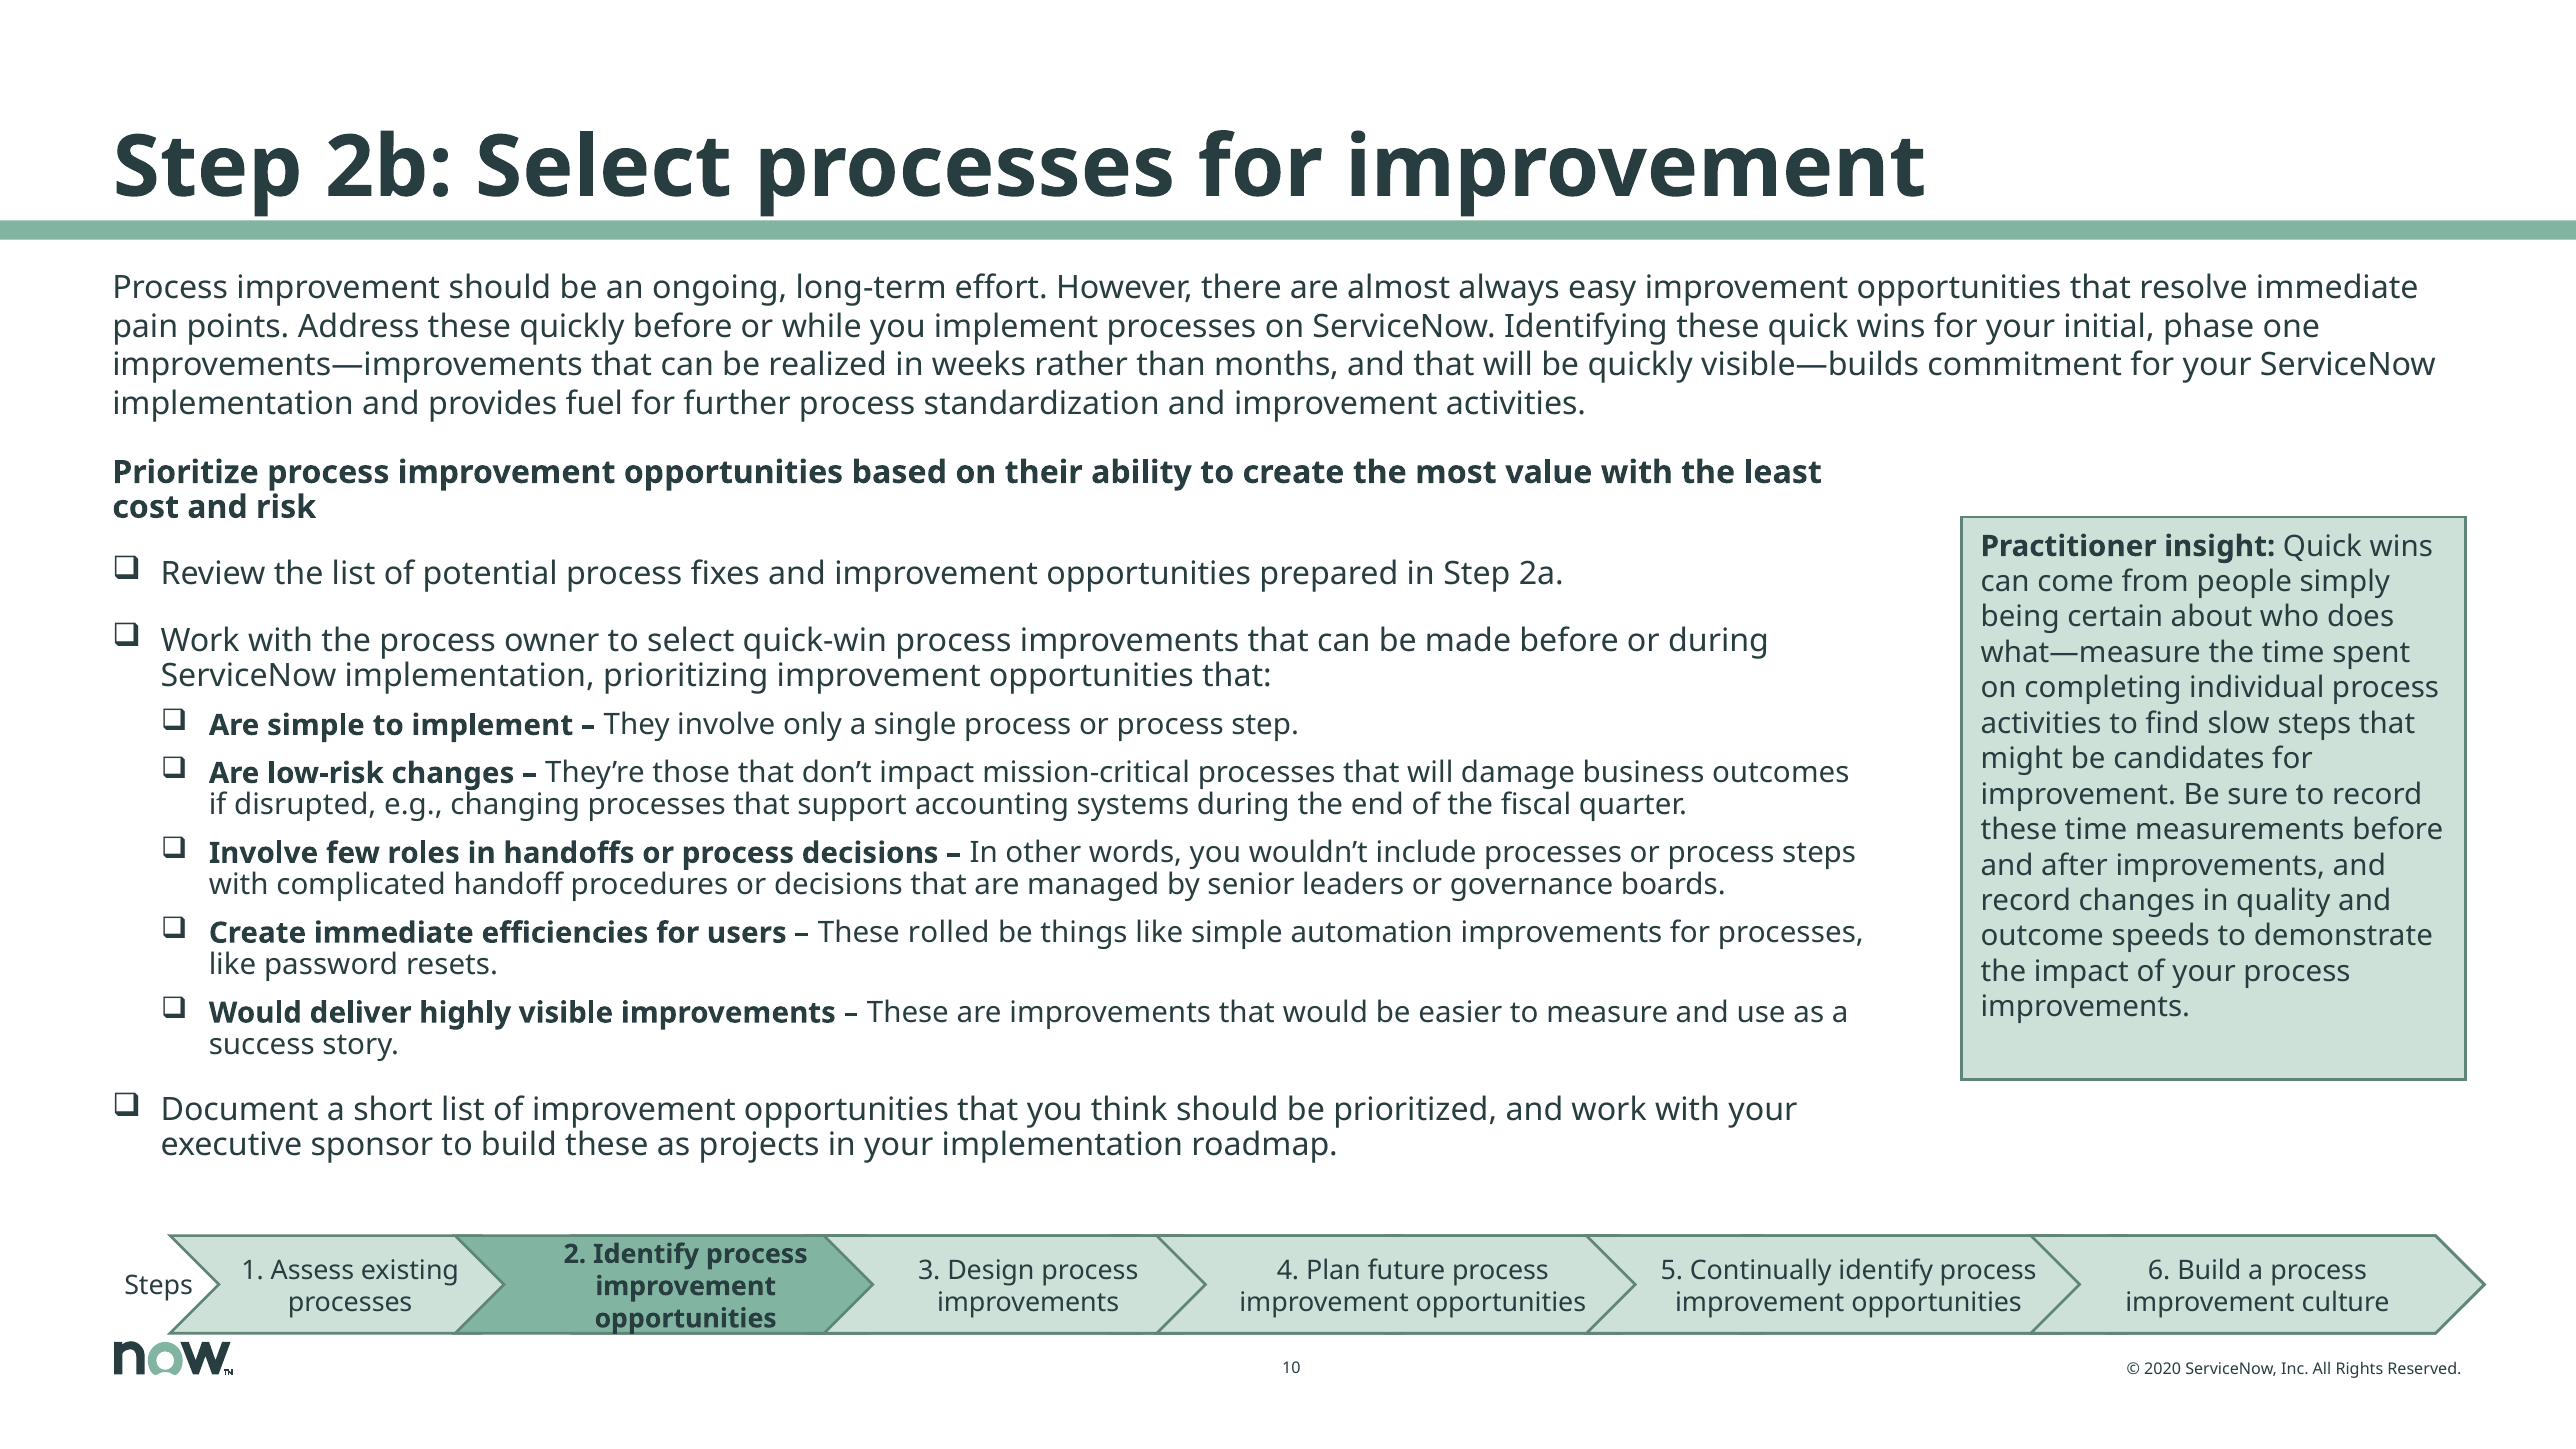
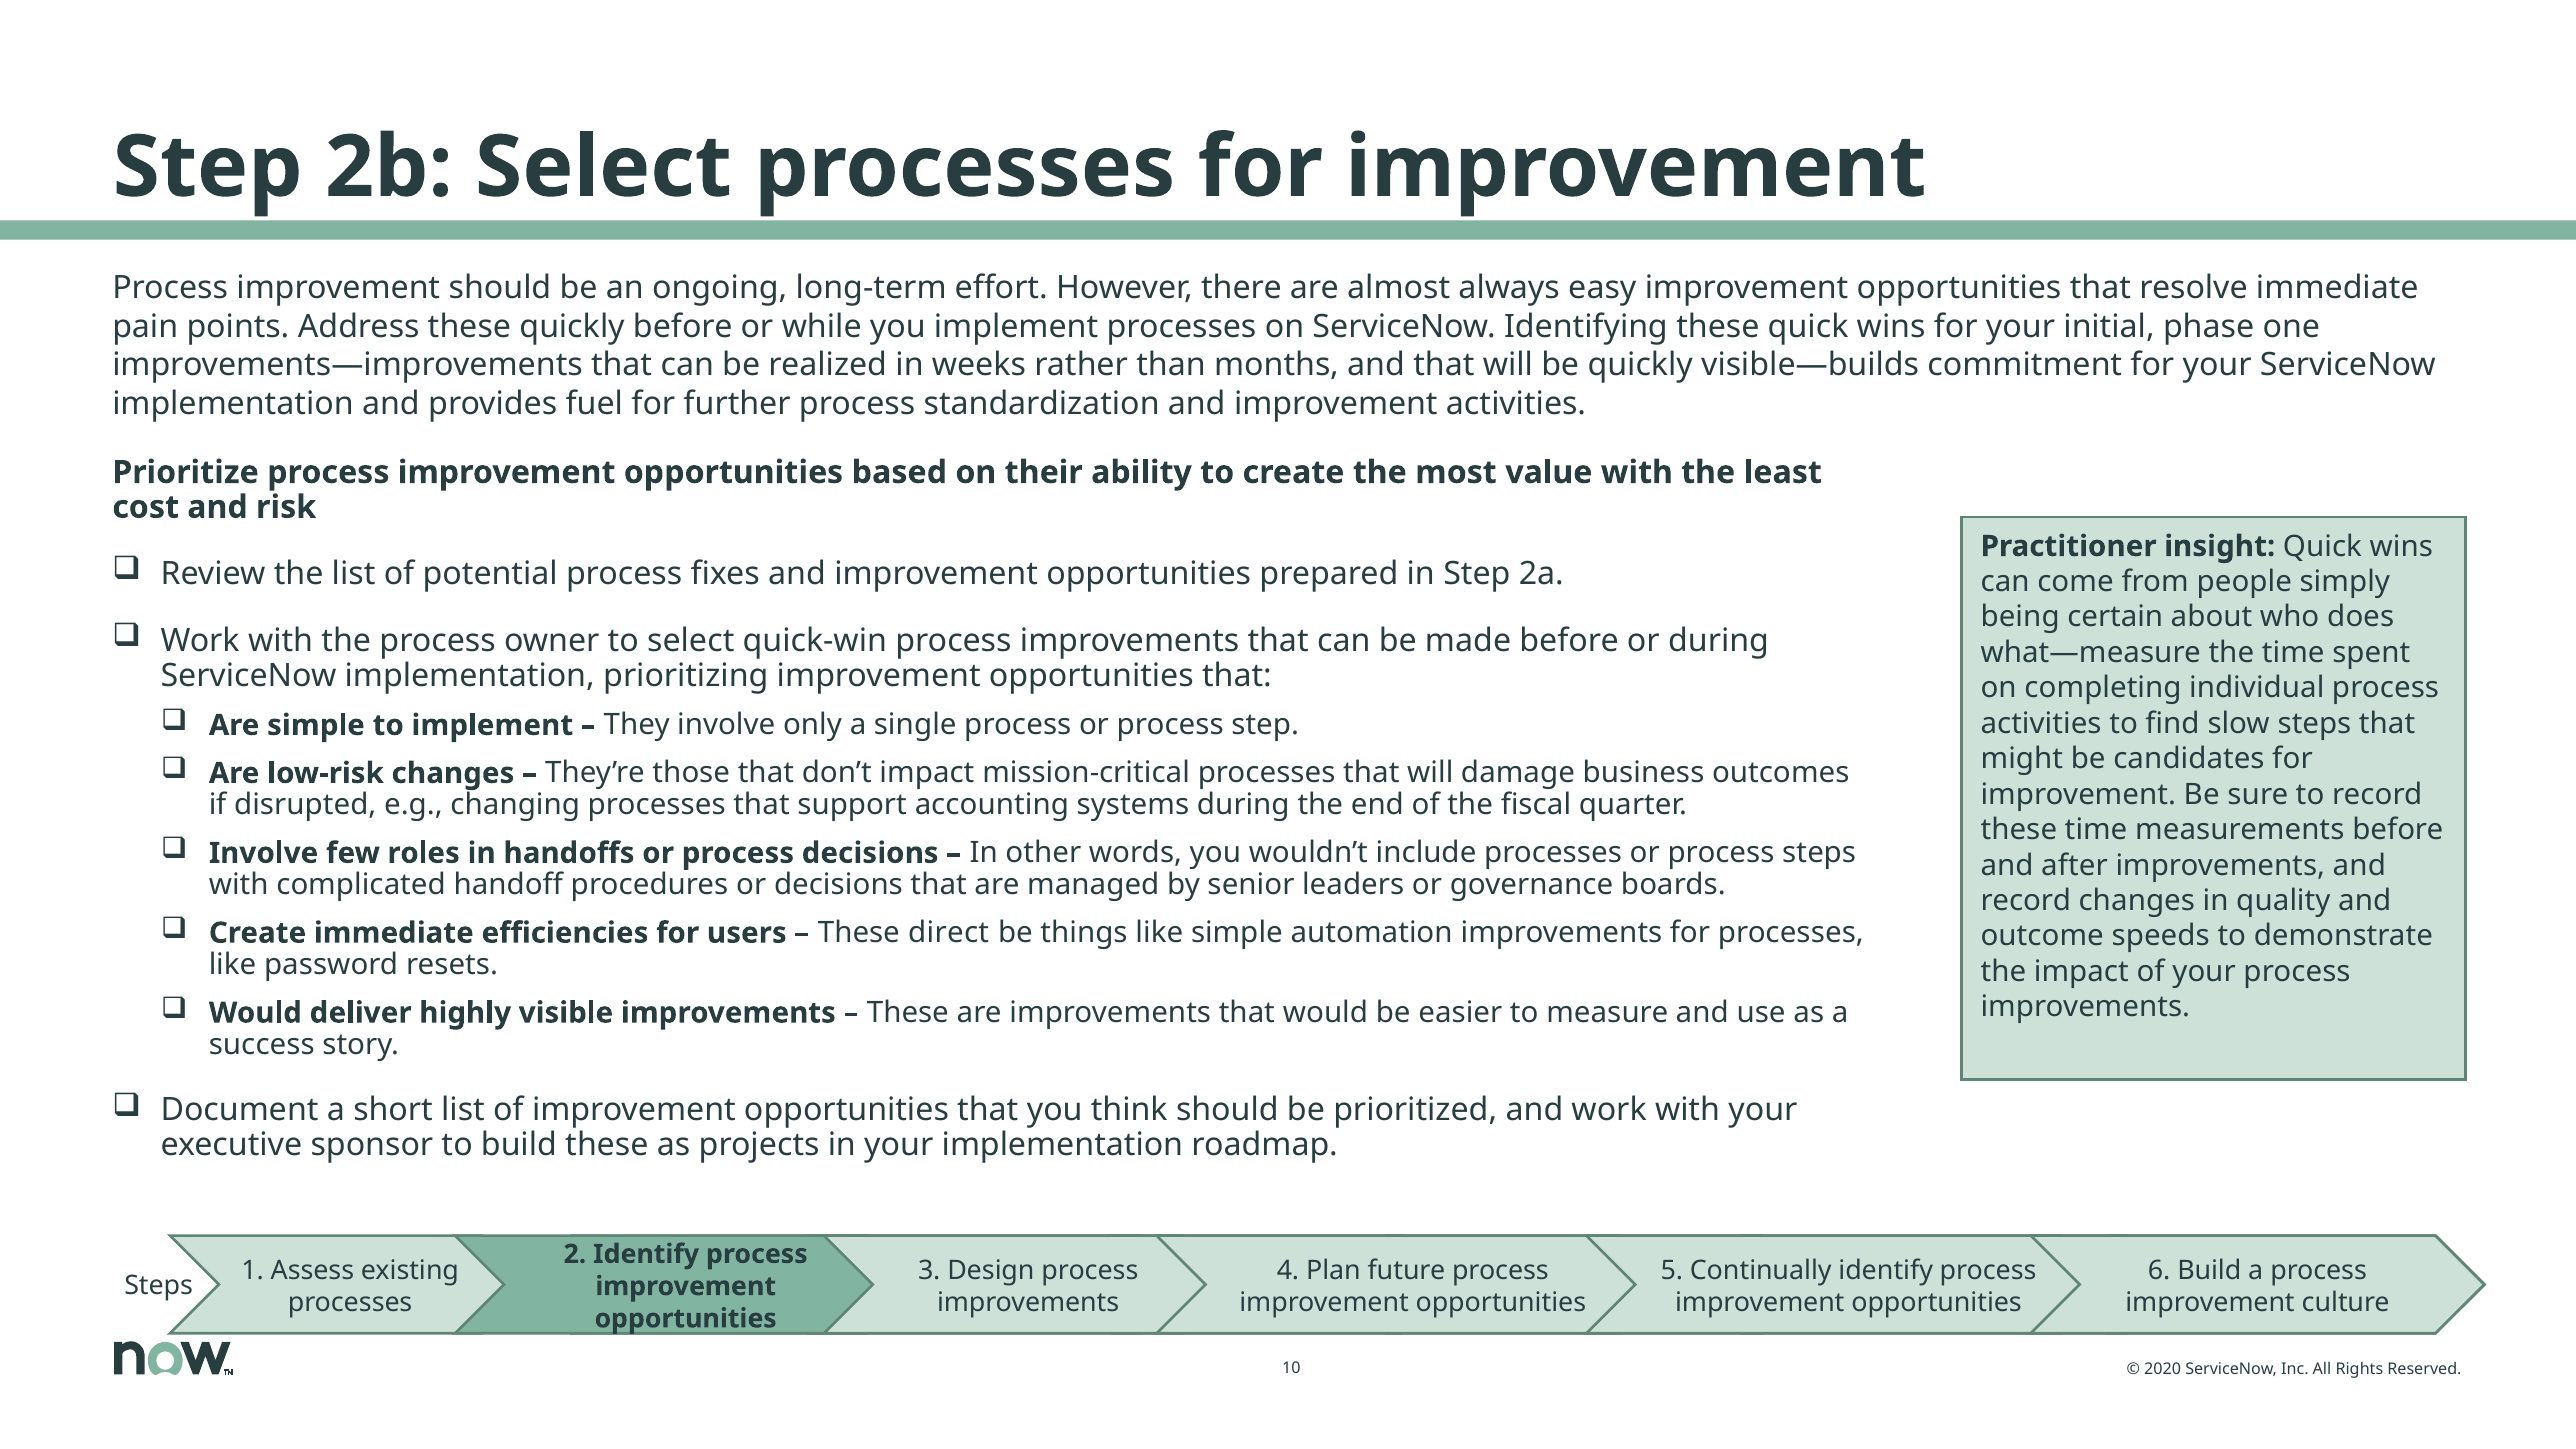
rolled: rolled -> direct
